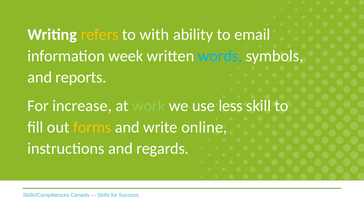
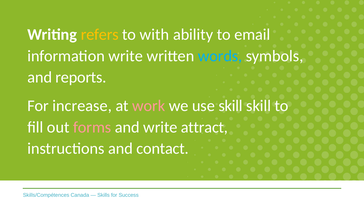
information week: week -> write
work colour: light green -> pink
use less: less -> skill
forms colour: yellow -> pink
online: online -> attract
regards: regards -> contact
